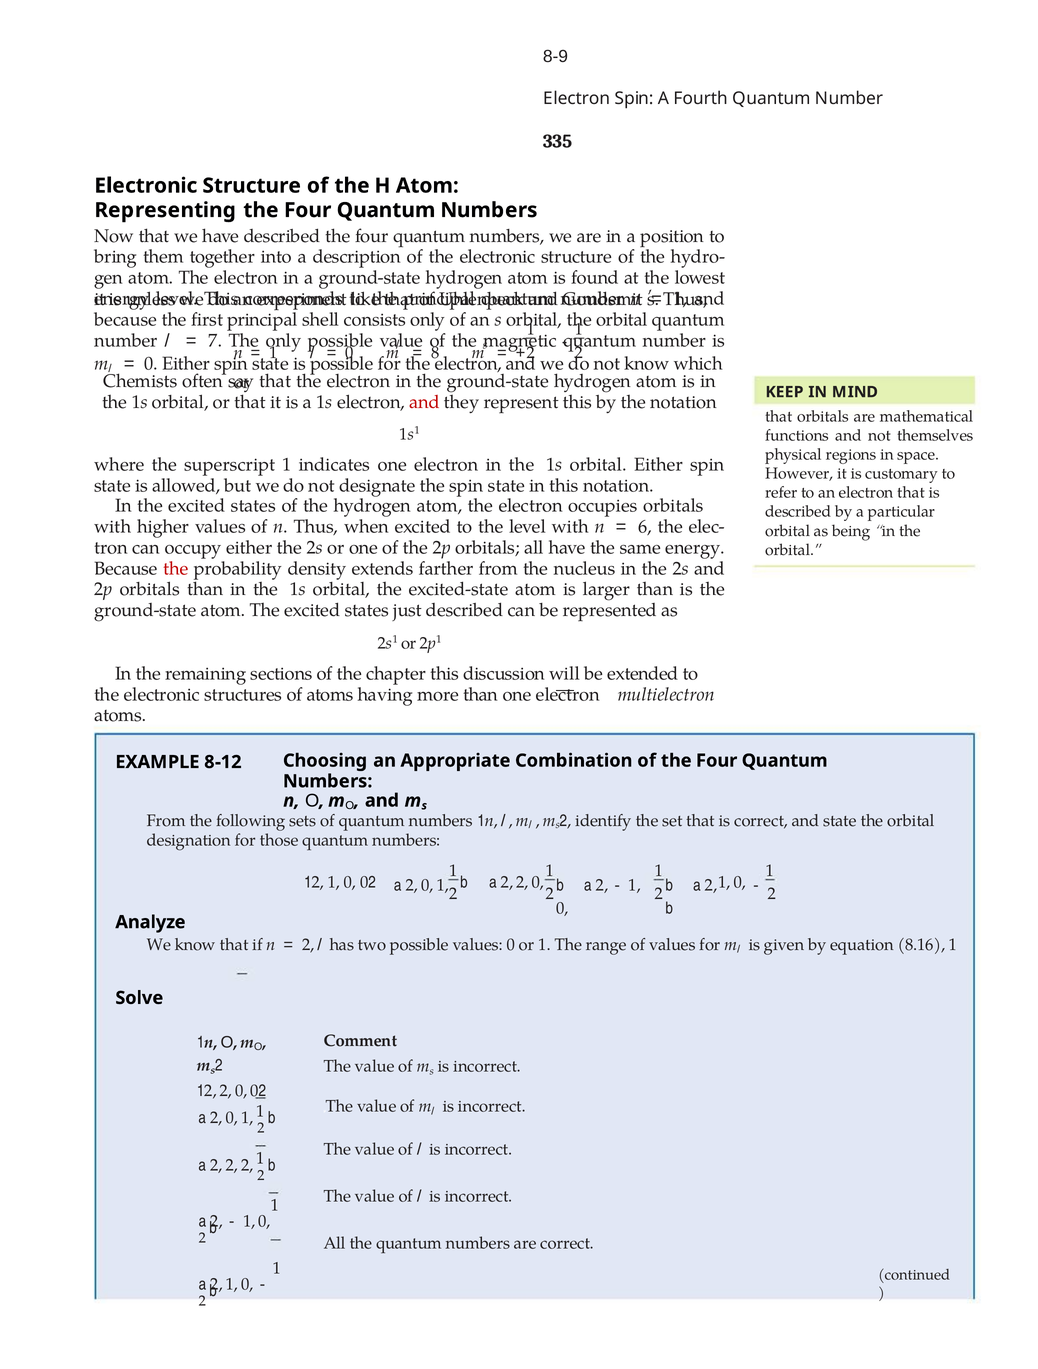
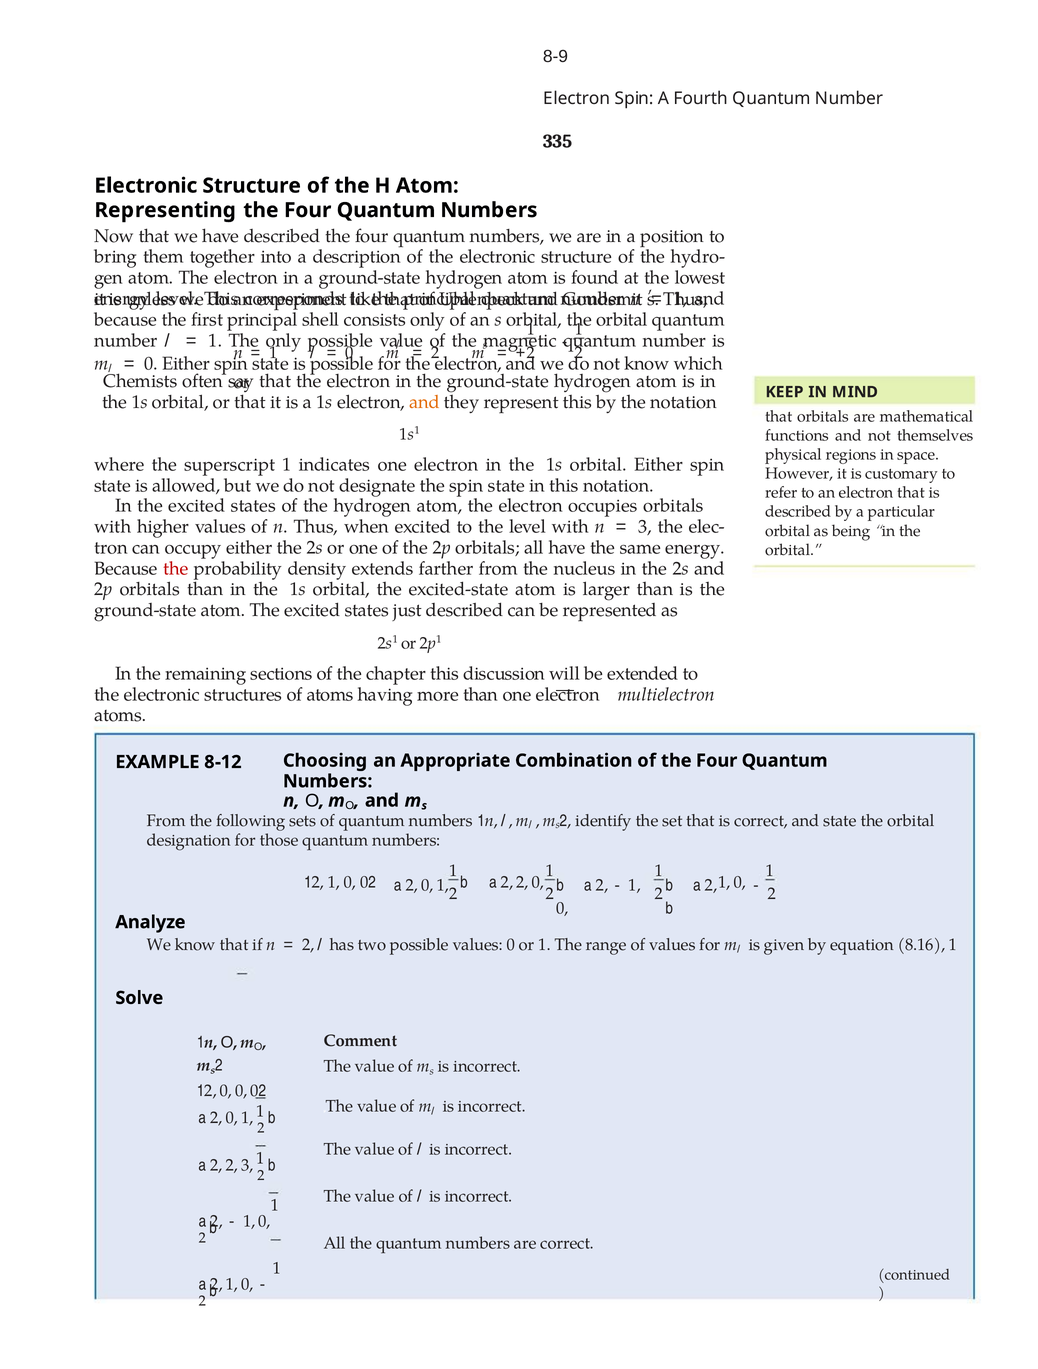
7 at (215, 340): 7 -> 1
8 at (435, 353): 8 -> 2
and at (425, 402) colour: red -> orange
6 at (645, 526): 6 -> 3
12 2: 2 -> 0
a 2 2 2: 2 -> 3
